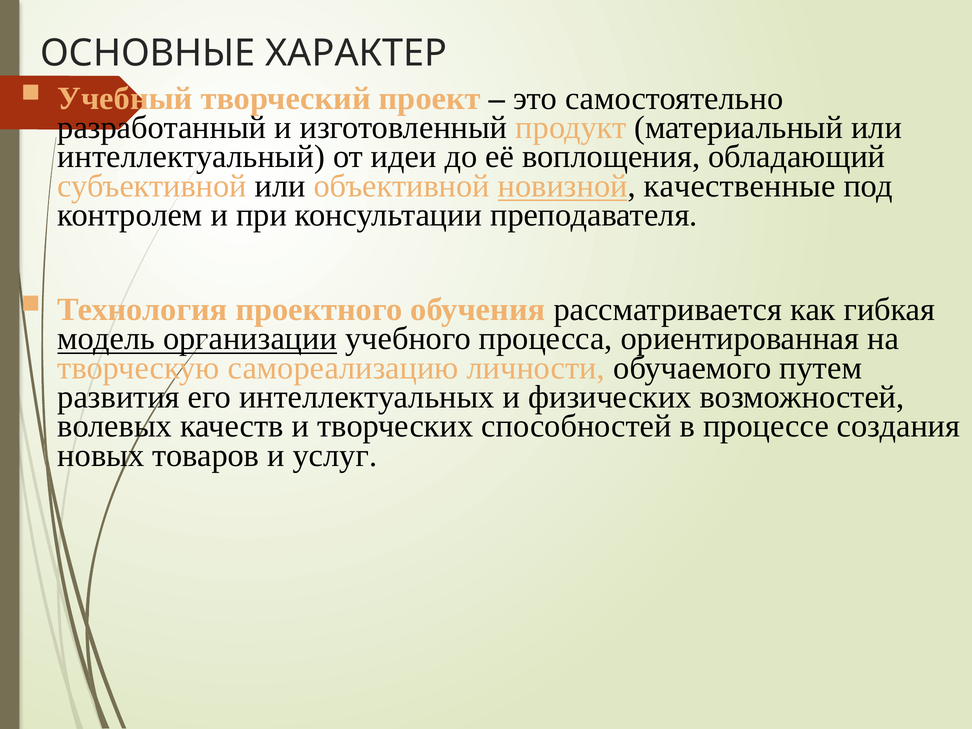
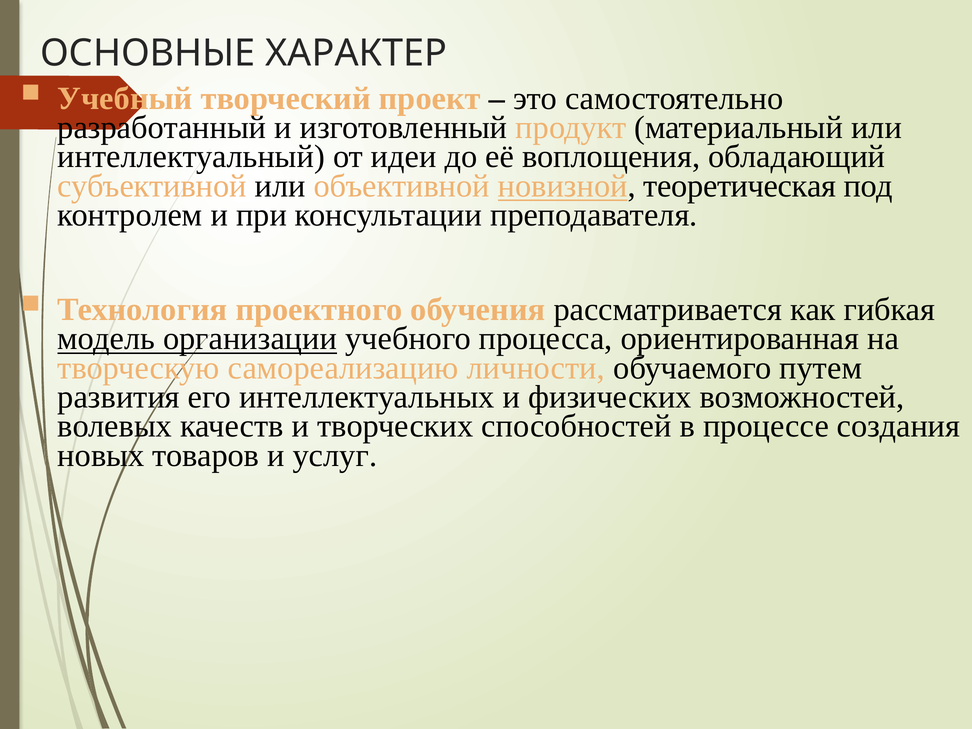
качественные: качественные -> теоретическая
